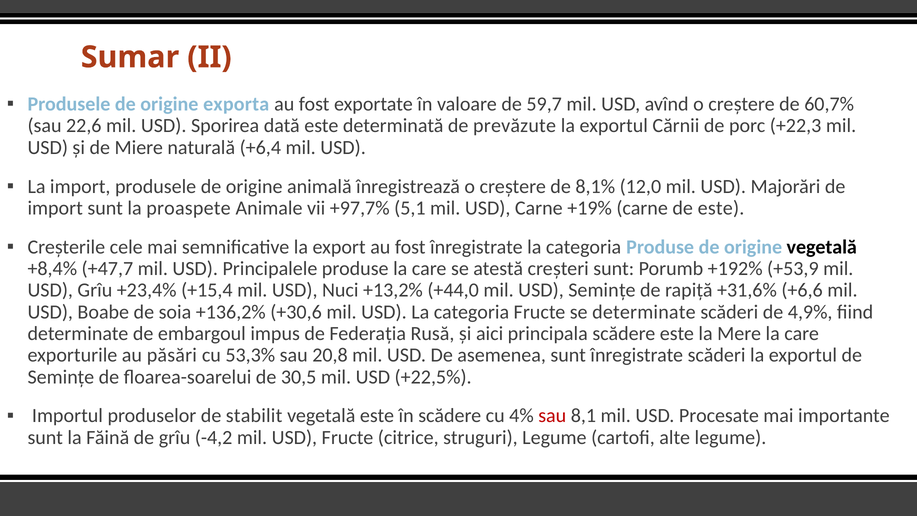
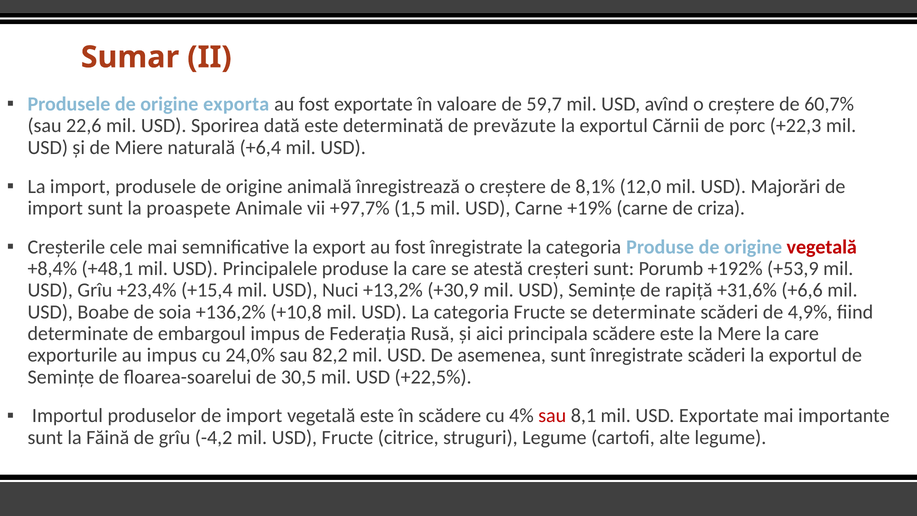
5,1: 5,1 -> 1,5
de este: este -> criza
vegetală at (822, 247) colour: black -> red
+47,7: +47,7 -> +48,1
+44,0: +44,0 -> +30,9
+30,6: +30,6 -> +10,8
au păsări: păsări -> impus
53,3%: 53,3% -> 24,0%
20,8: 20,8 -> 82,2
produselor de stabilit: stabilit -> import
USD Procesate: Procesate -> Exportate
